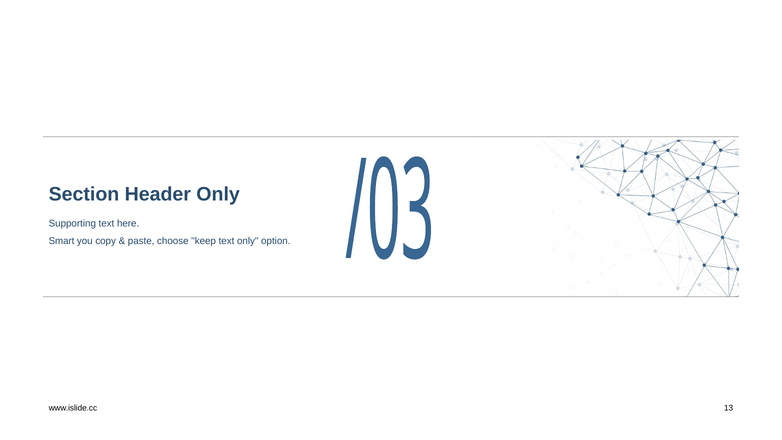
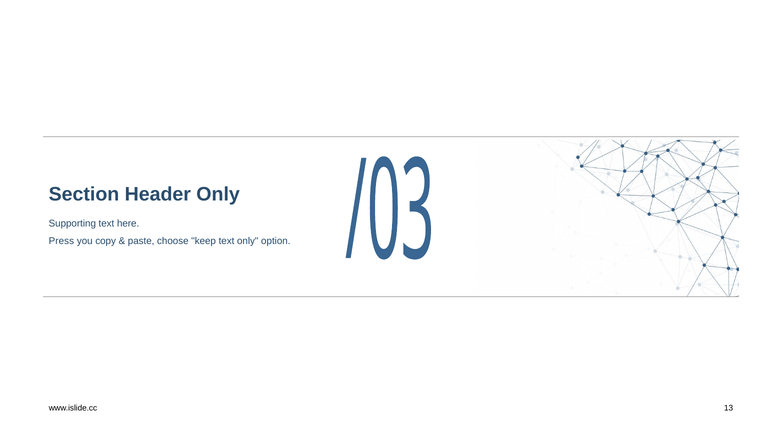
Smart: Smart -> Press
